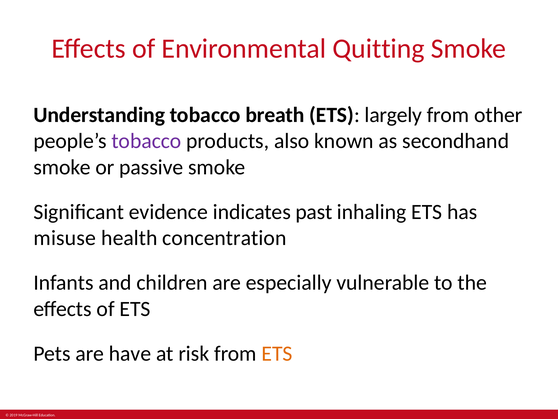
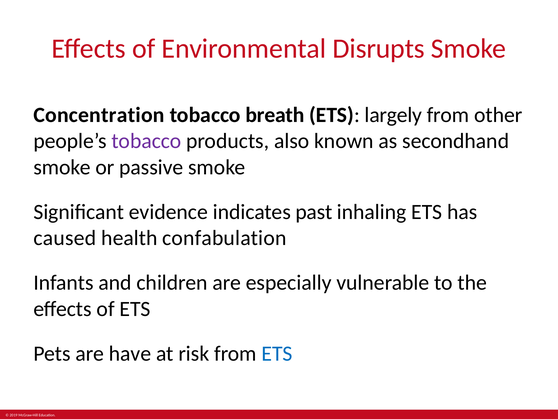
Quitting: Quitting -> Disrupts
Understanding: Understanding -> Concentration
misuse: misuse -> caused
concentration: concentration -> confabulation
ETS at (277, 353) colour: orange -> blue
